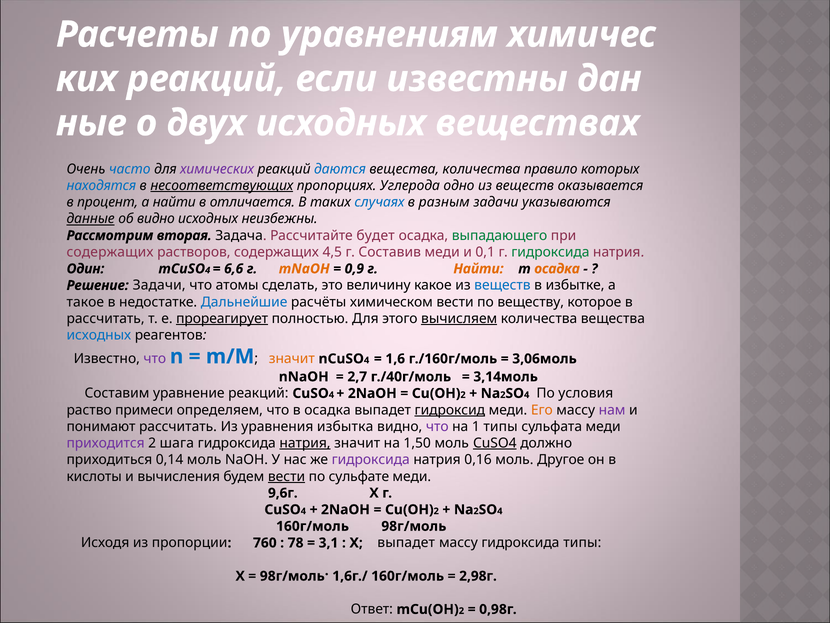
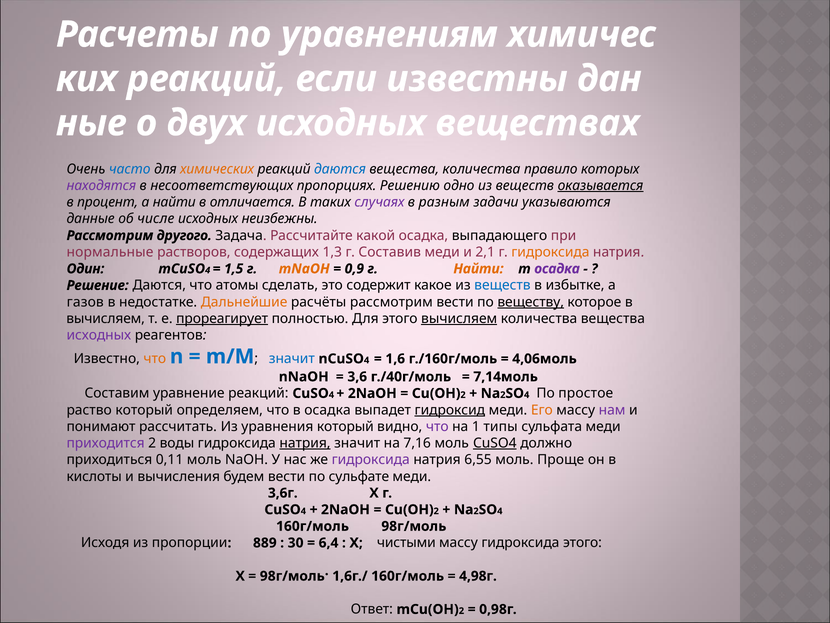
химических colour: purple -> orange
находятся colour: blue -> purple
несоответствующих underline: present -> none
Углерода: Углерода -> Решению
оказывается underline: none -> present
случаях colour: blue -> purple
данные underline: present -> none
об видно: видно -> числе
вторая: вторая -> другого
будет: будет -> какой
выпадающего colour: green -> black
содержащих at (110, 252): содержащих -> нормальные
4,5: 4,5 -> 1,3
0,1: 0,1 -> 2,1
гидроксида at (550, 252) colour: green -> orange
6,6: 6,6 -> 1,5
осадка at (557, 269) colour: orange -> purple
Решение Задачи: Задачи -> Даются
величину: величину -> содержит
такое: такое -> газов
Дальнейшие colour: blue -> orange
расчёты химическом: химическом -> рассмотрим
веществу underline: none -> present
рассчитать at (106, 318): рассчитать -> вычисляем
исходных at (99, 335) colour: blue -> purple
что at (155, 358) colour: purple -> orange
значит at (292, 358) colour: orange -> blue
3,06моль: 3,06моль -> 4,06моль
2,7: 2,7 -> 3,6
3,14моль: 3,14моль -> 7,14моль
условия: условия -> простое
раство примеси: примеси -> который
уравнения избытка: избытка -> который
шага: шага -> воды
1,50: 1,50 -> 7,16
0,14: 0,14 -> 0,11
0,16: 0,16 -> 6,55
Другое: Другое -> Проще
вести at (287, 476) underline: present -> none
9,6г: 9,6г -> 3,6г
760: 760 -> 889
78: 78 -> 30
3,1: 3,1 -> 6,4
X выпадет: выпадет -> чистыми
гидроксида типы: типы -> этого
2,98г: 2,98г -> 4,98г
